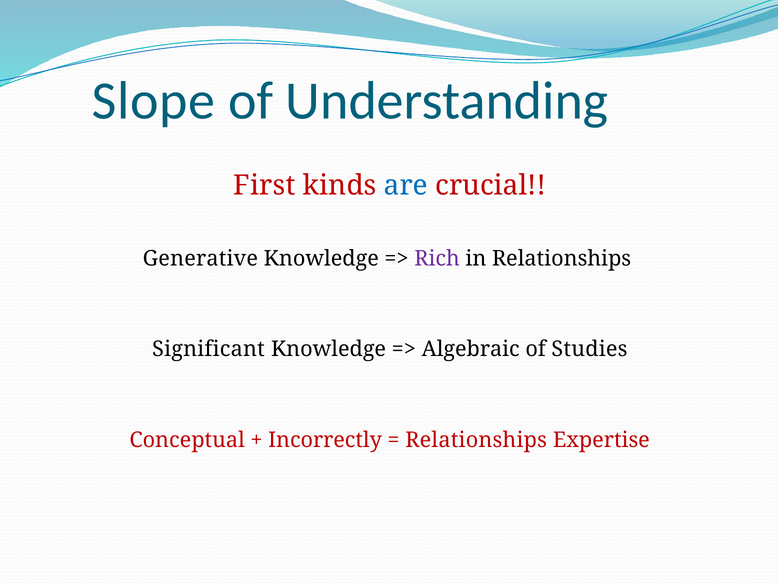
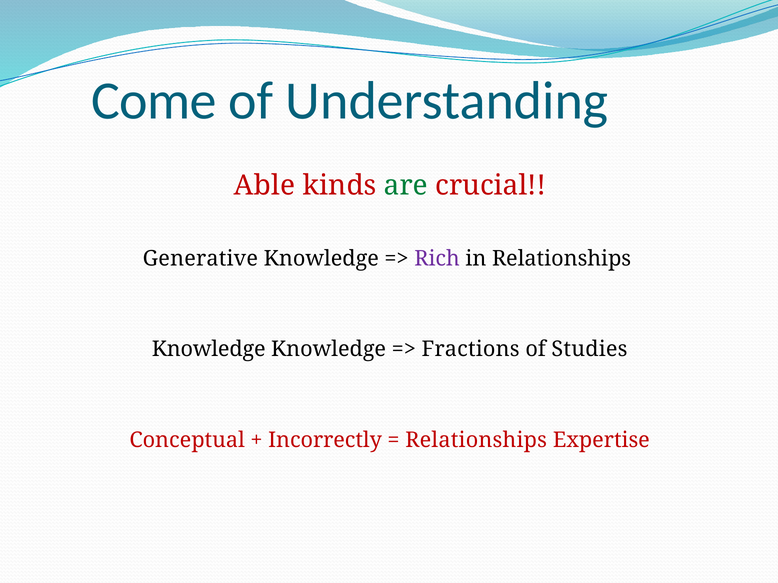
Slope: Slope -> Come
First: First -> Able
are colour: blue -> green
Significant at (209, 350): Significant -> Knowledge
Algebraic: Algebraic -> Fractions
